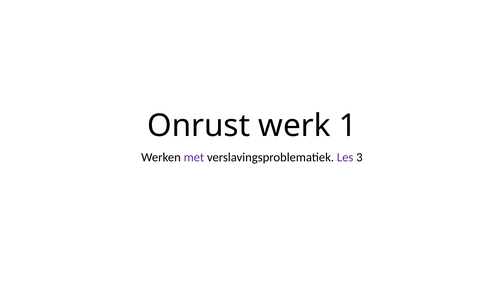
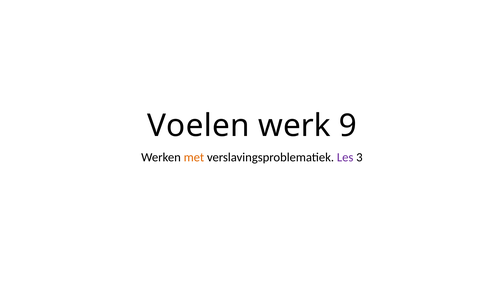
Onrust: Onrust -> Voelen
1: 1 -> 9
met colour: purple -> orange
